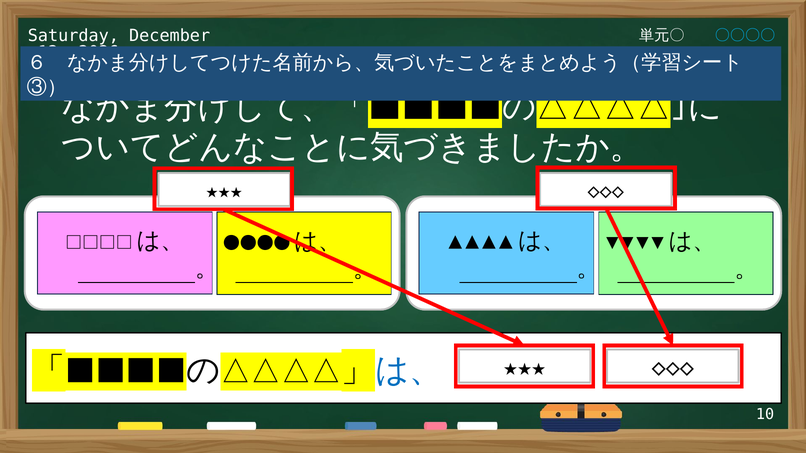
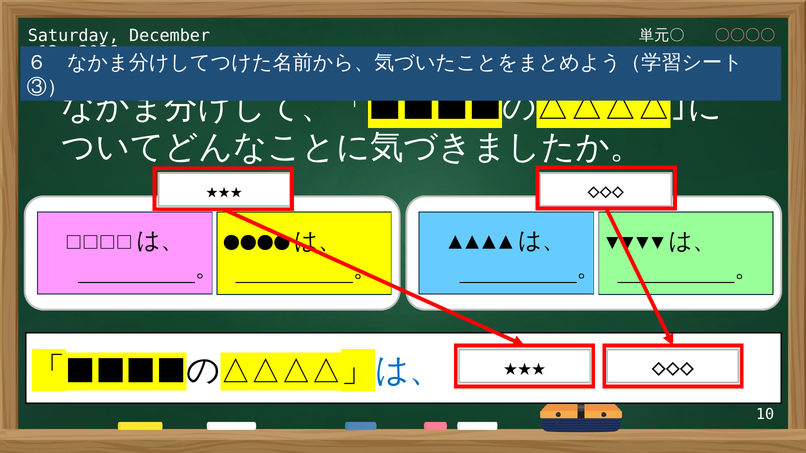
〇〇〇〇 colour: light blue -> pink
